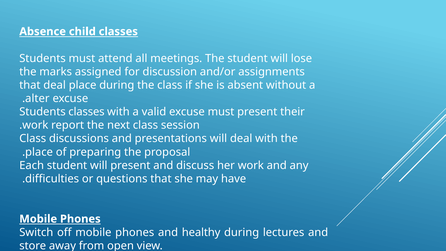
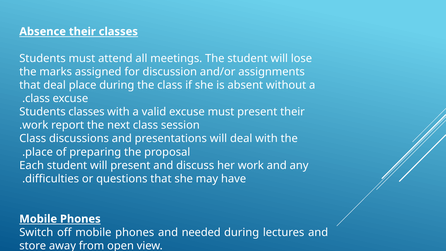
Absence child: child -> their
alter at (37, 98): alter -> class
healthy: healthy -> needed
